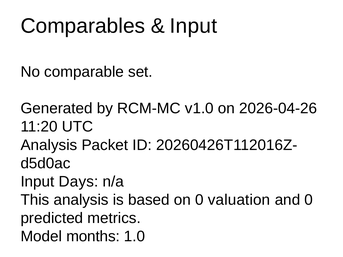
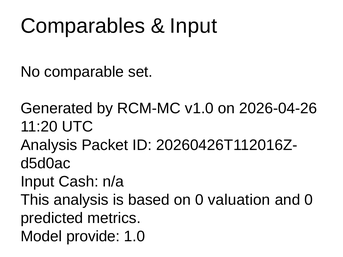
Days: Days -> Cash
months: months -> provide
